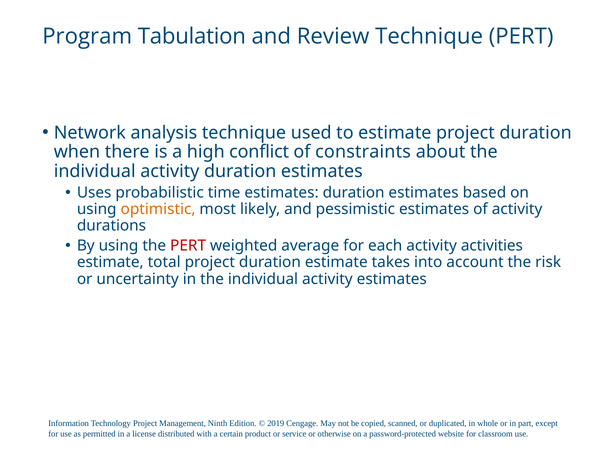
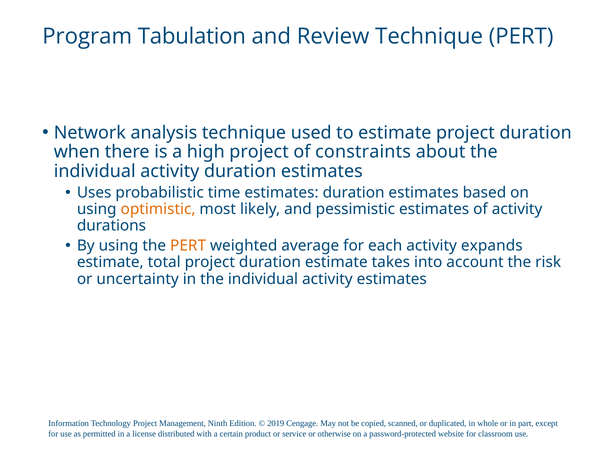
high conflict: conflict -> project
PERT at (188, 245) colour: red -> orange
activities: activities -> expands
